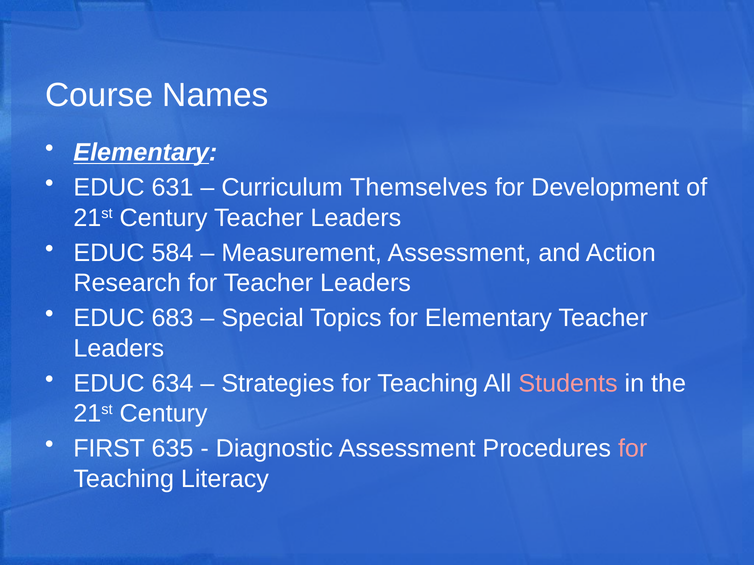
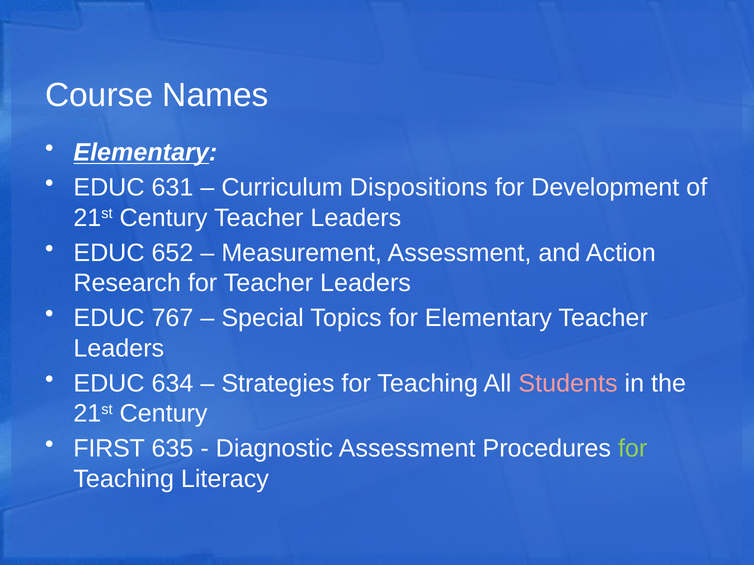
Themselves: Themselves -> Dispositions
584: 584 -> 652
683: 683 -> 767
for at (633, 449) colour: pink -> light green
